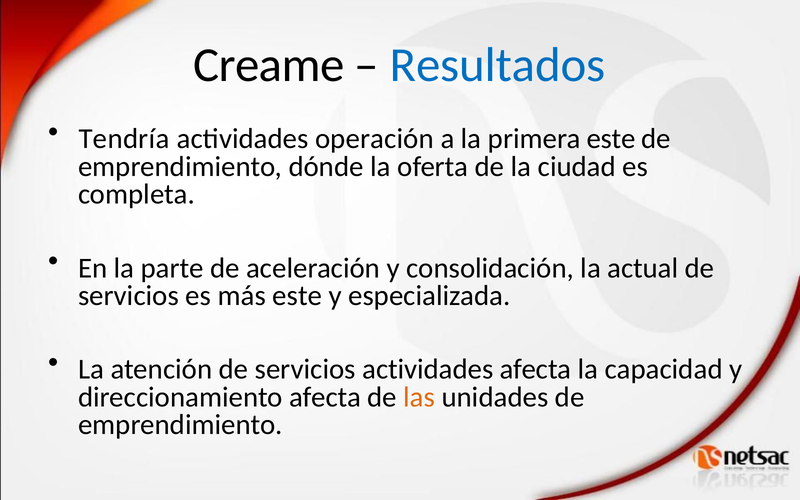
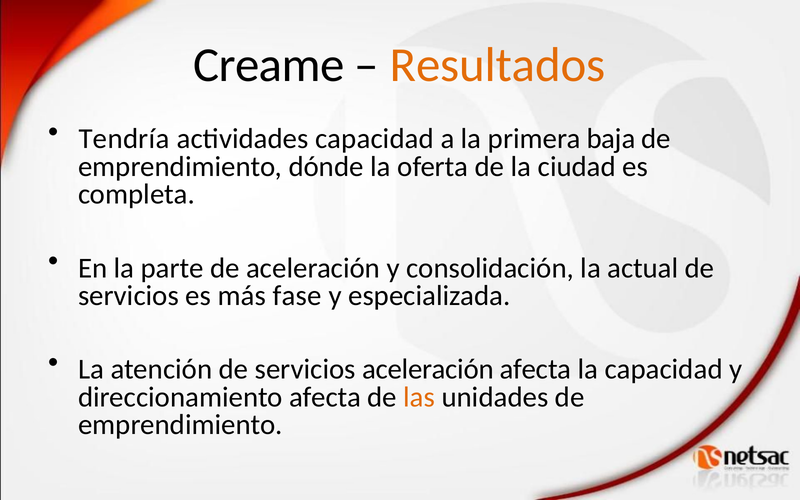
Resultados colour: blue -> orange
actividades operación: operación -> capacidad
primera este: este -> baja
más este: este -> fase
servicios actividades: actividades -> aceleración
